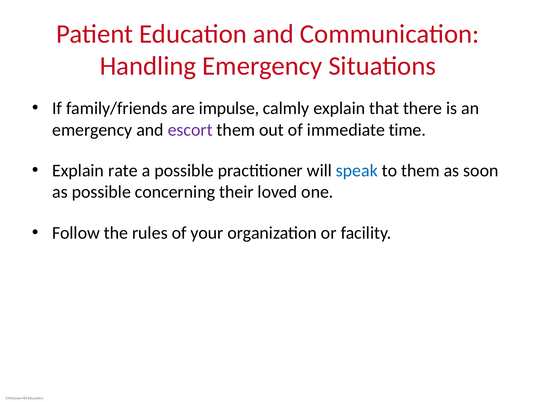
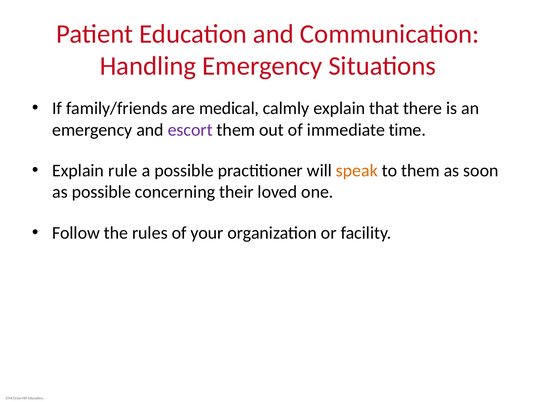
impulse: impulse -> medical
rate: rate -> rule
speak colour: blue -> orange
